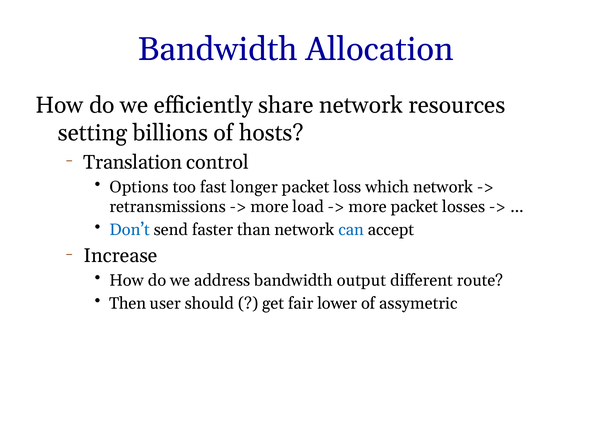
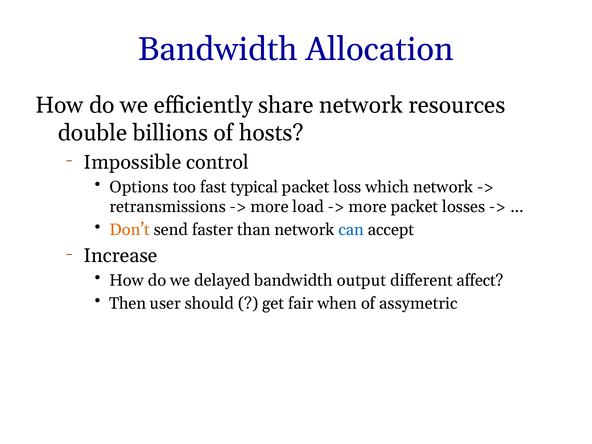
setting: setting -> double
Translation: Translation -> Impossible
longer: longer -> typical
Don’t colour: blue -> orange
address: address -> delayed
route: route -> affect
lower: lower -> when
